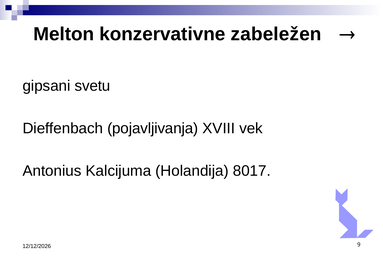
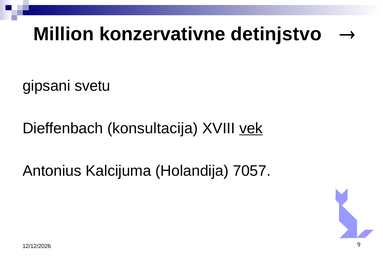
Melton: Melton -> Million
zabeležen: zabeležen -> detinjstvo
pojavljivanja: pojavljivanja -> konsultacija
vek underline: none -> present
8017: 8017 -> 7057
